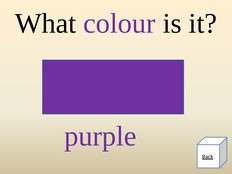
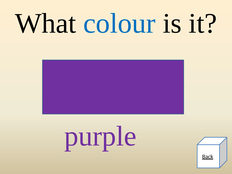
colour colour: purple -> blue
